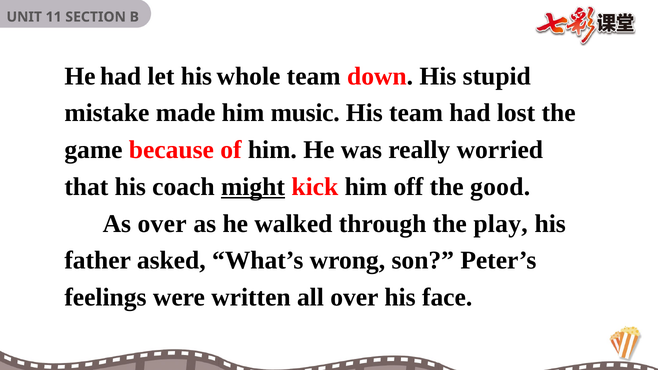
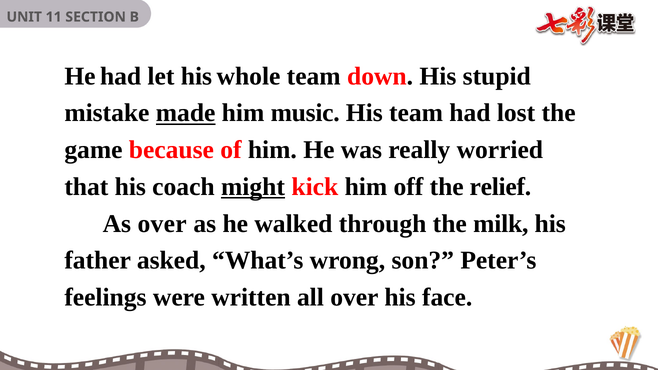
made underline: none -> present
good: good -> relief
play: play -> milk
